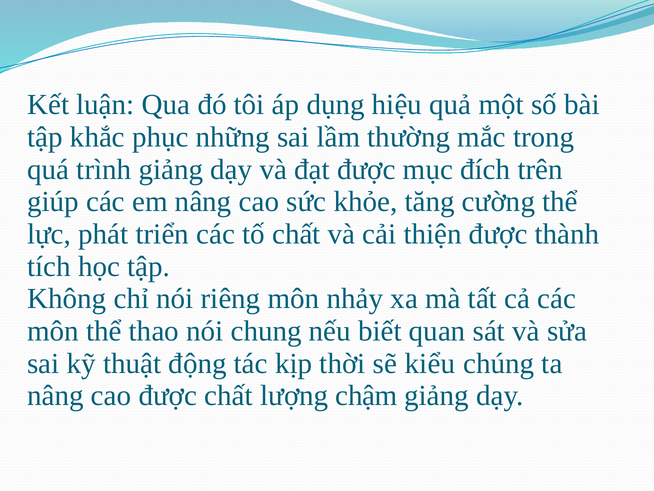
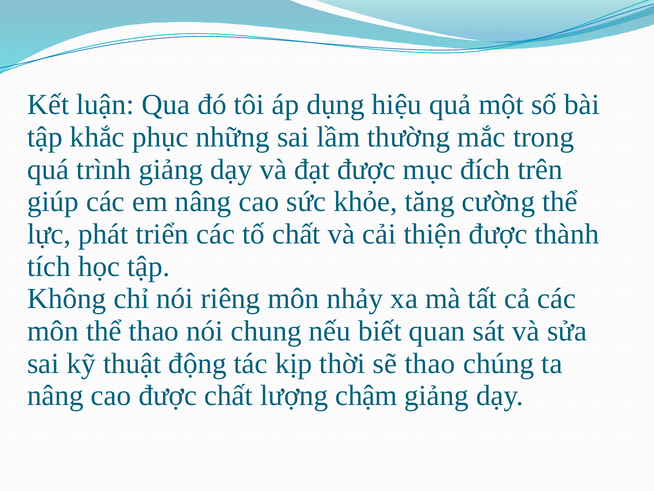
sẽ kiểu: kiểu -> thao
